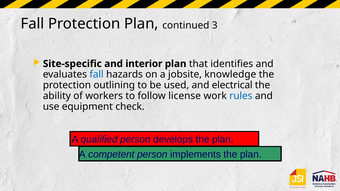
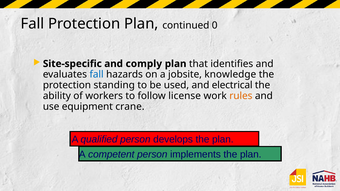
3: 3 -> 0
interior: interior -> comply
outlining: outlining -> standing
rules colour: blue -> orange
check: check -> crane
